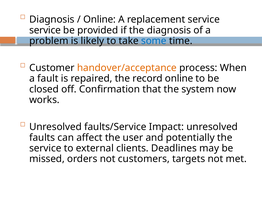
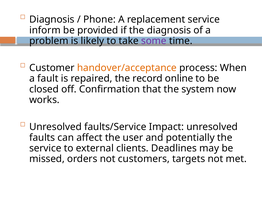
Online at (100, 19): Online -> Phone
service at (45, 30): service -> inform
some colour: blue -> purple
